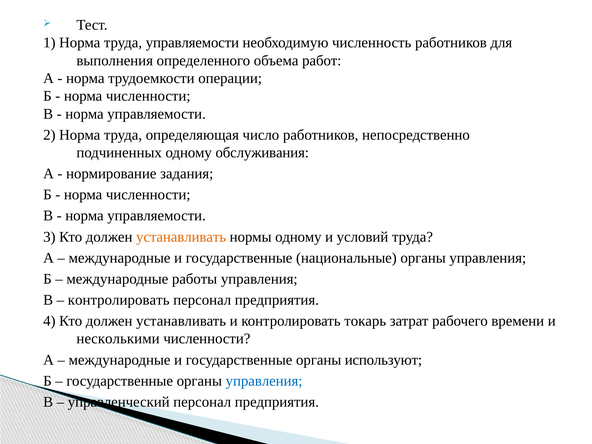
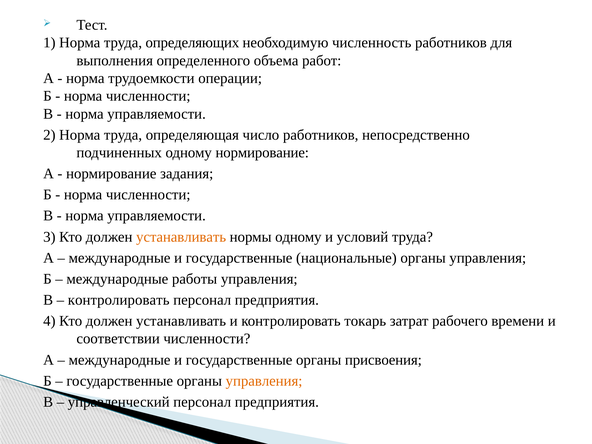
труда управляемости: управляемости -> определяющих
одному обслуживания: обслуживания -> нормирование
несколькими: несколькими -> соответствии
используют: используют -> присвоения
управления at (264, 381) colour: blue -> orange
